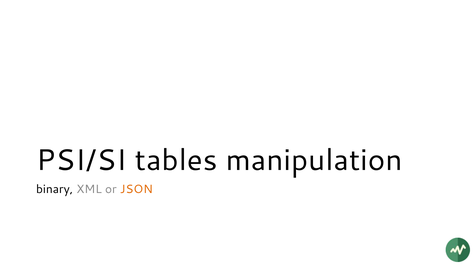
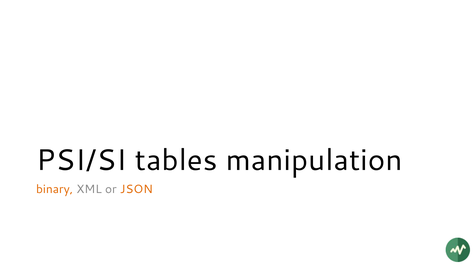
binary colour: black -> orange
